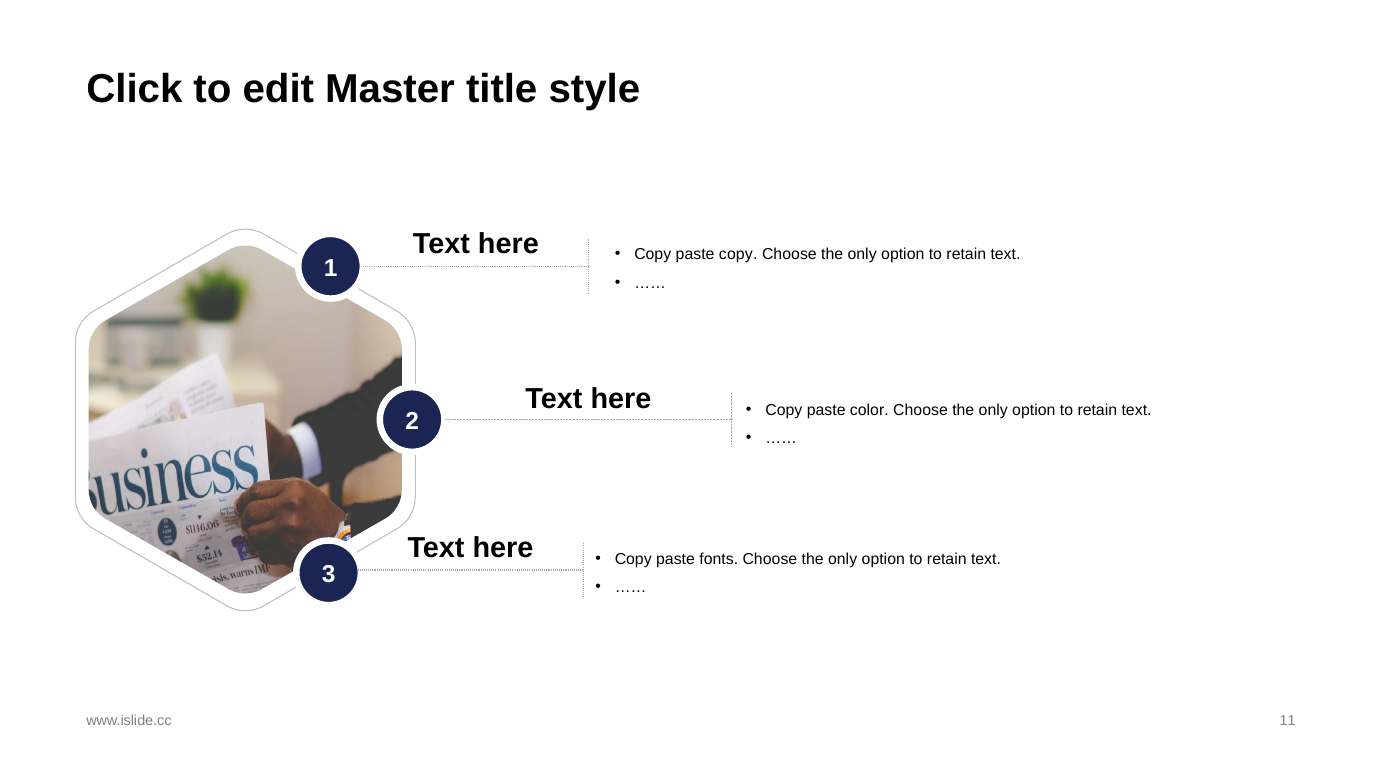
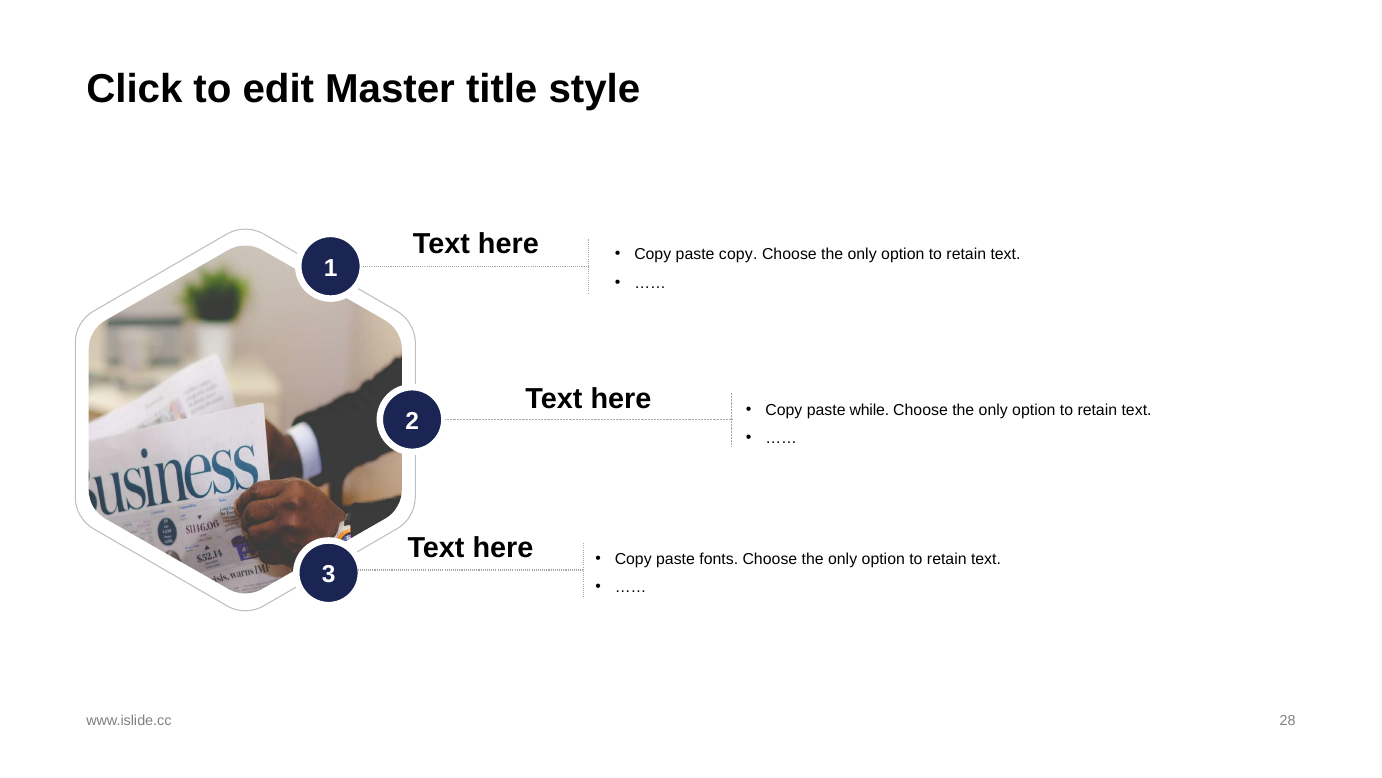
color: color -> while
11: 11 -> 28
